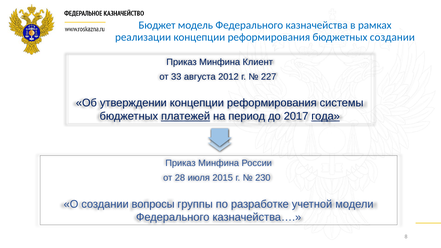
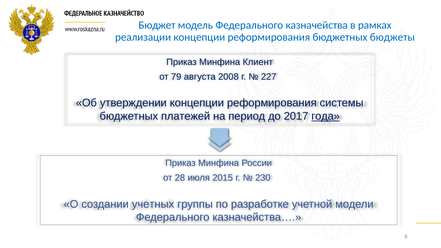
бюджетных создании: создании -> бюджеты
33: 33 -> 79
2012: 2012 -> 2008
платежей underline: present -> none
вопросы: вопросы -> учетных
